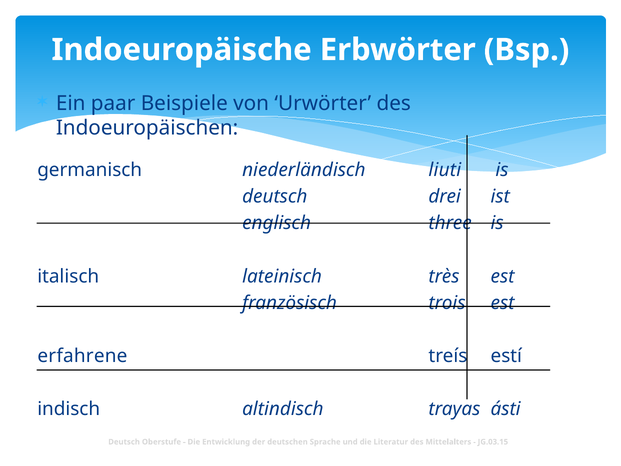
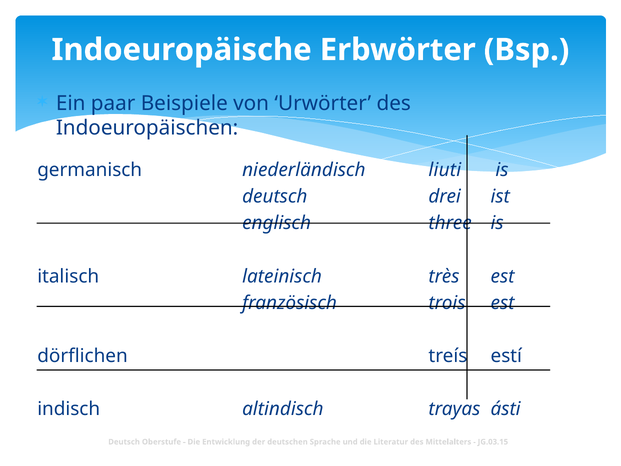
erfahrene: erfahrene -> dörflichen
